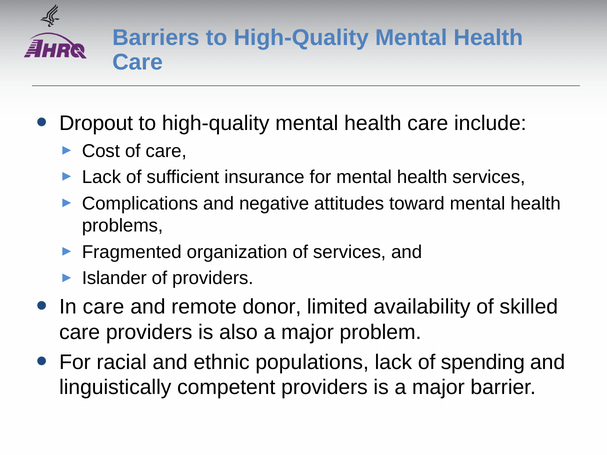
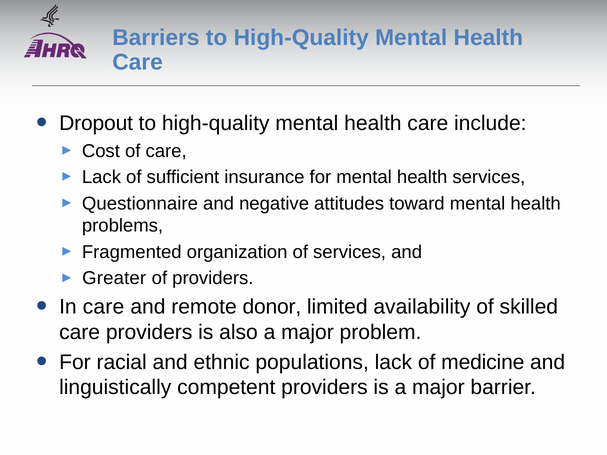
Complications: Complications -> Questionnaire
Islander: Islander -> Greater
spending: spending -> medicine
